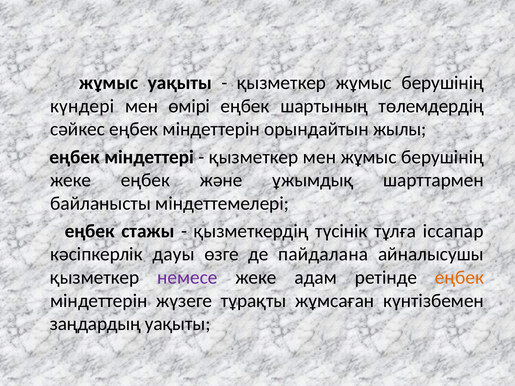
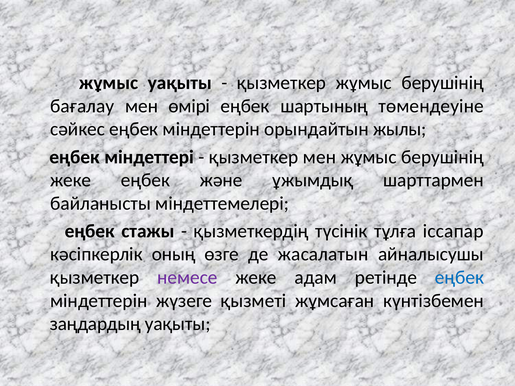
күндері: күндері -> бағалау
төлемдердiң: төлемдердiң -> төмендеуiне
дауы: дауы -> оның
пайдалана: пайдалана -> жасалатын
еңбек at (459, 278) colour: orange -> blue
тұрақты: тұрақты -> қызметi
